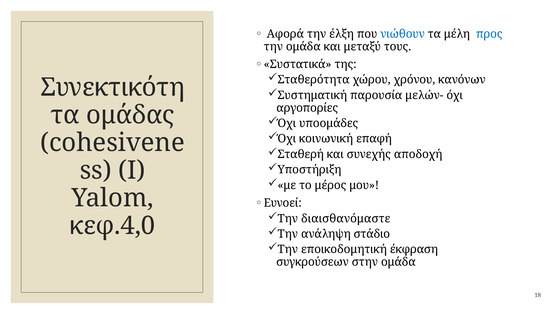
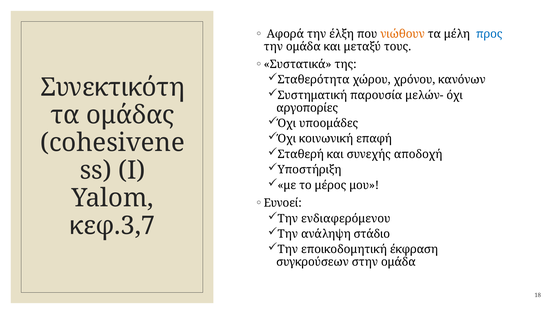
νιώθουν colour: blue -> orange
διαισθανόμαστε: διαισθανόμαστε -> ενδιαφερόμενου
κεφ.4,0: κεφ.4,0 -> κεφ.3,7
